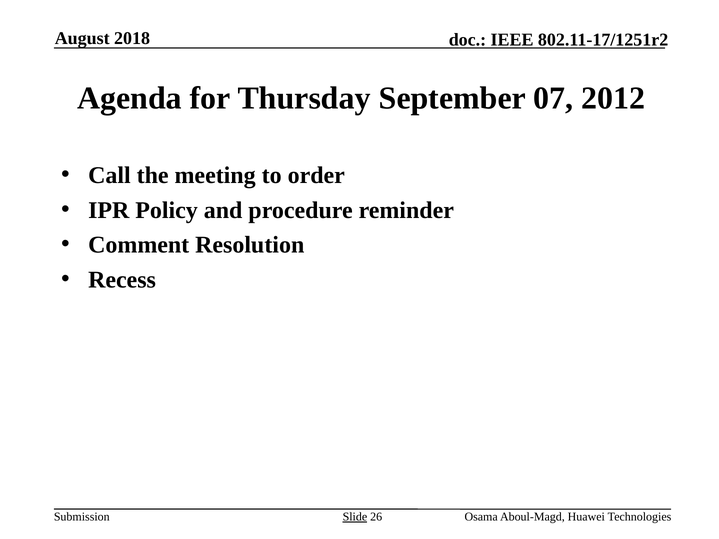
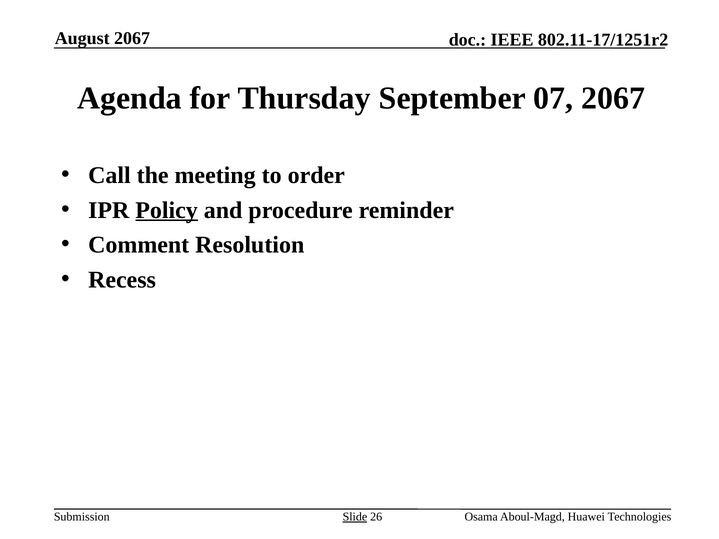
August 2018: 2018 -> 2067
07 2012: 2012 -> 2067
Policy underline: none -> present
